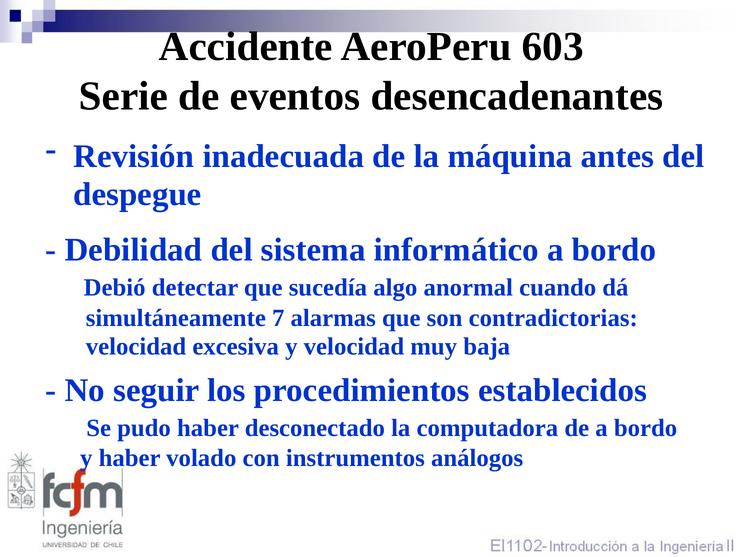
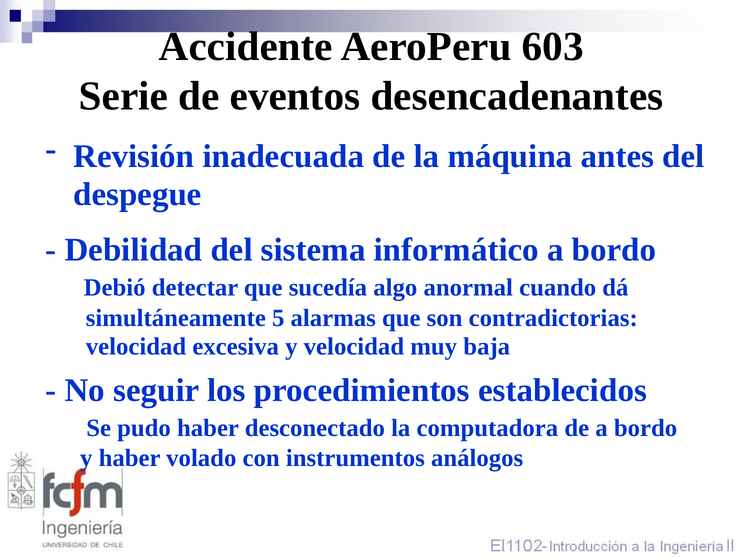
7: 7 -> 5
